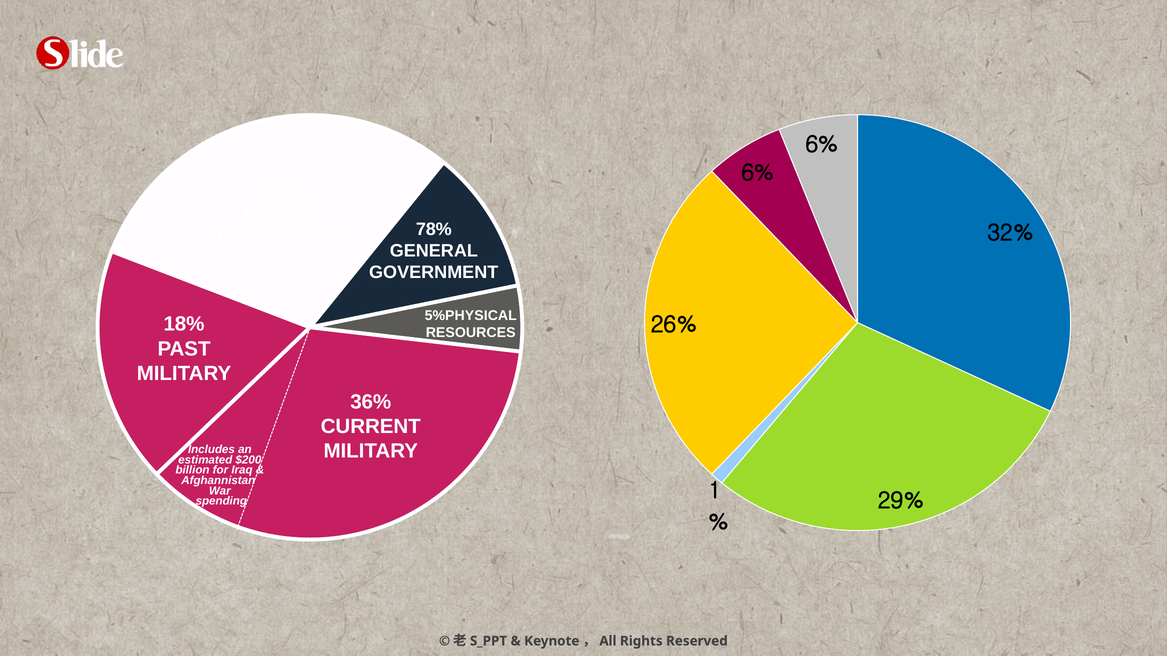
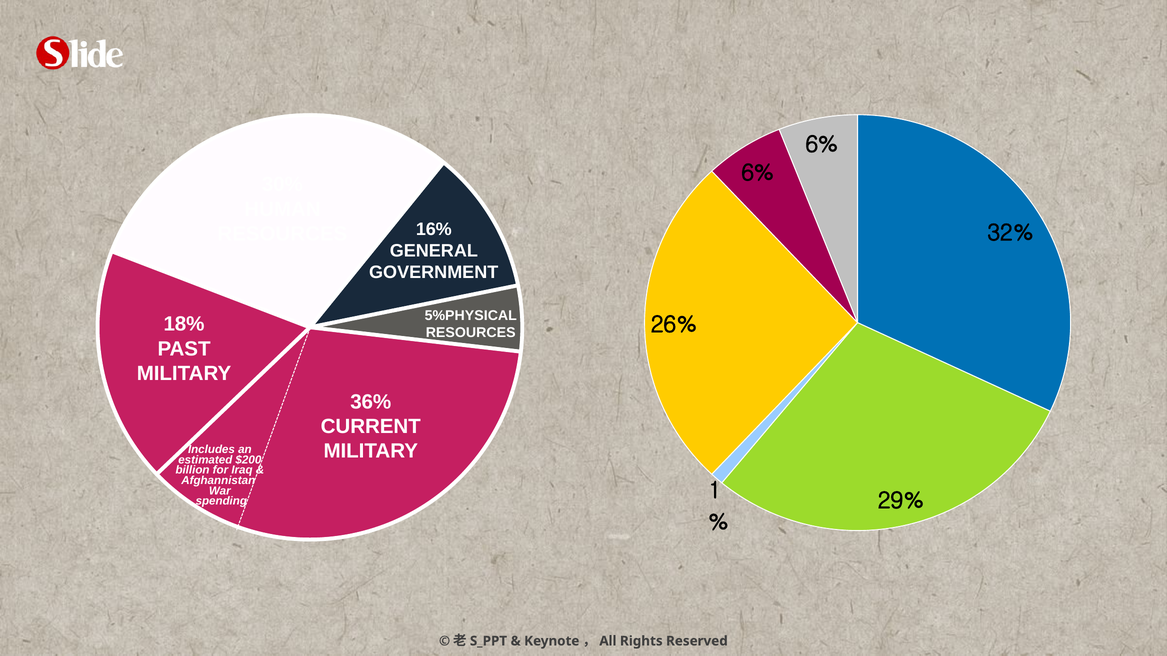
78%: 78% -> 16%
